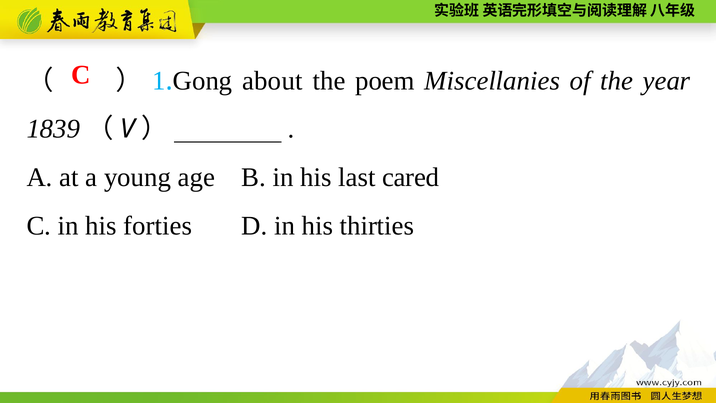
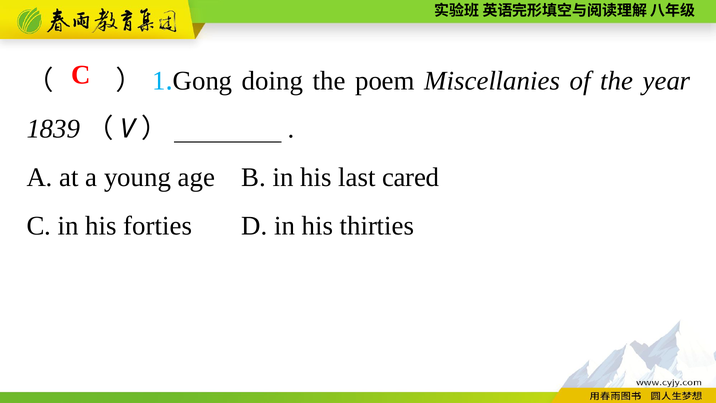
about: about -> doing
